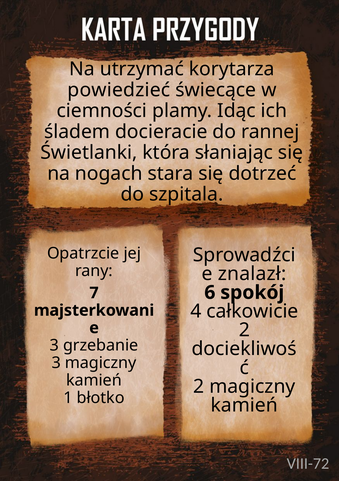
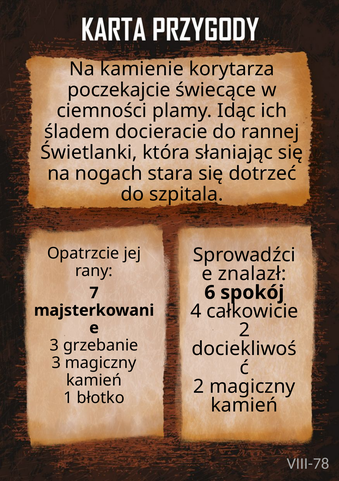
utrzymać: utrzymać -> kamienie
powiedzieć: powiedzieć -> poczekajcie
VIII-72: VIII-72 -> VIII-78
